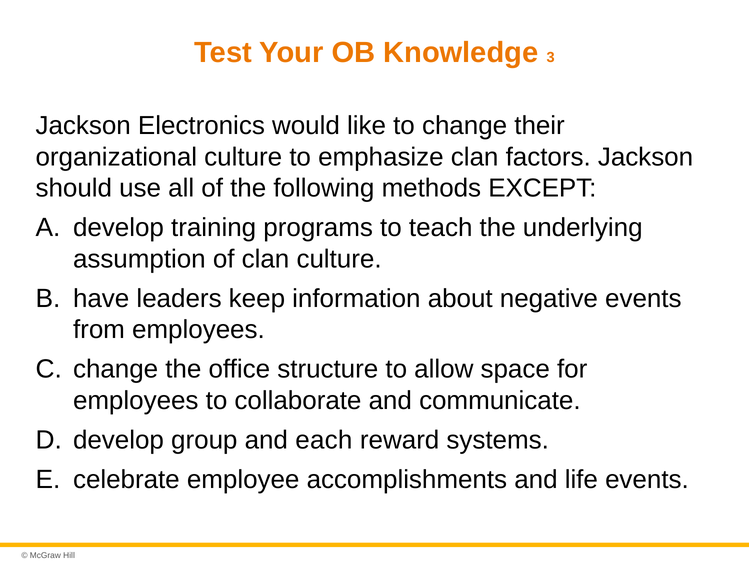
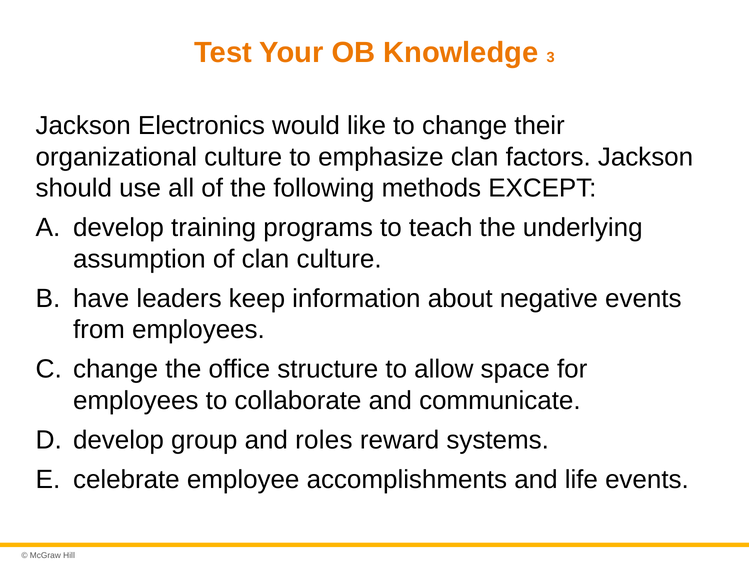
each: each -> roles
